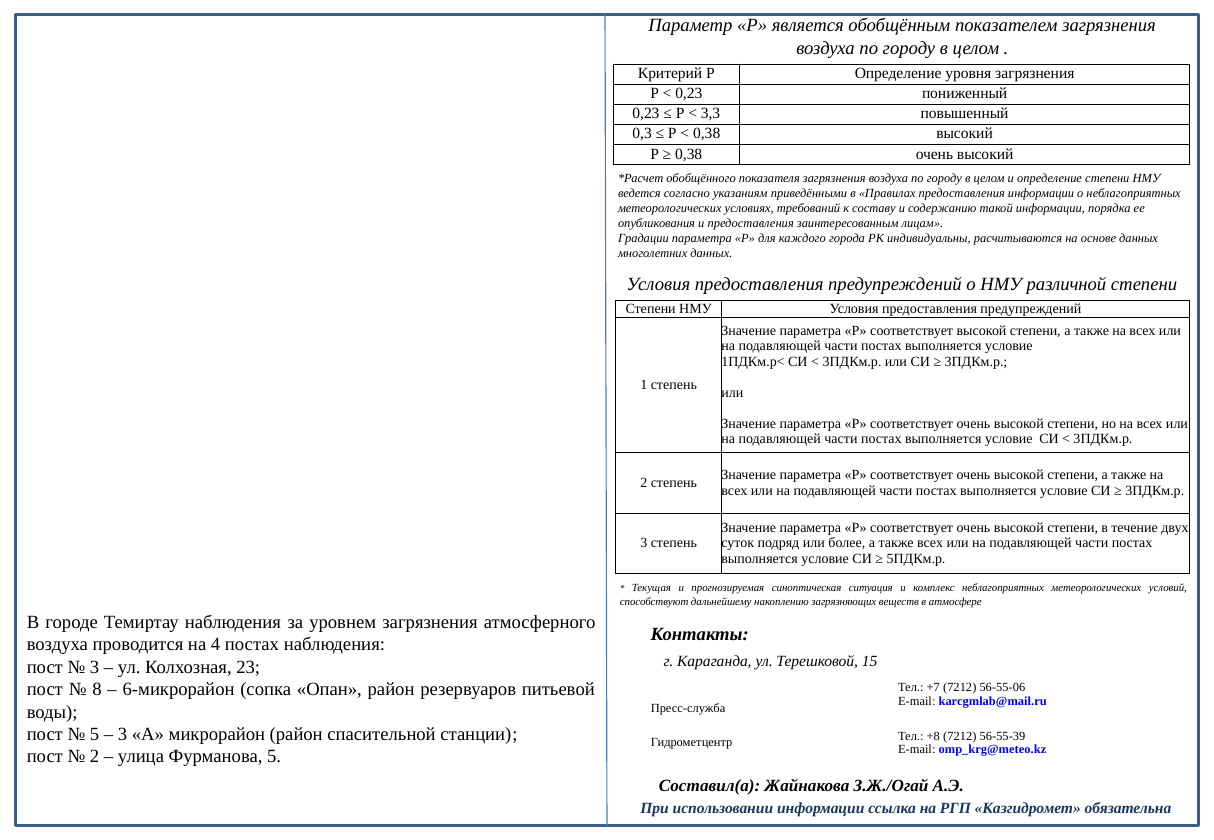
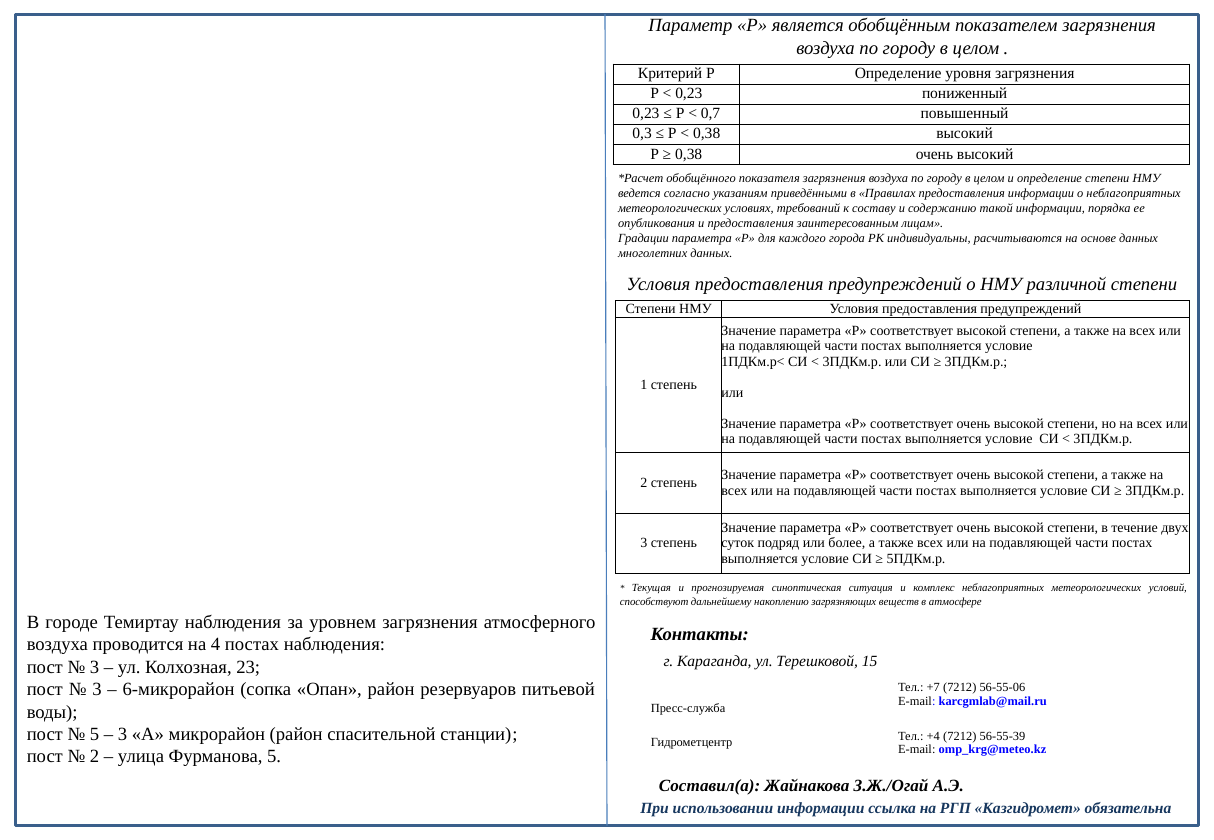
3,3: 3,3 -> 0,7
8 at (97, 690): 8 -> 3
+8: +8 -> +4
